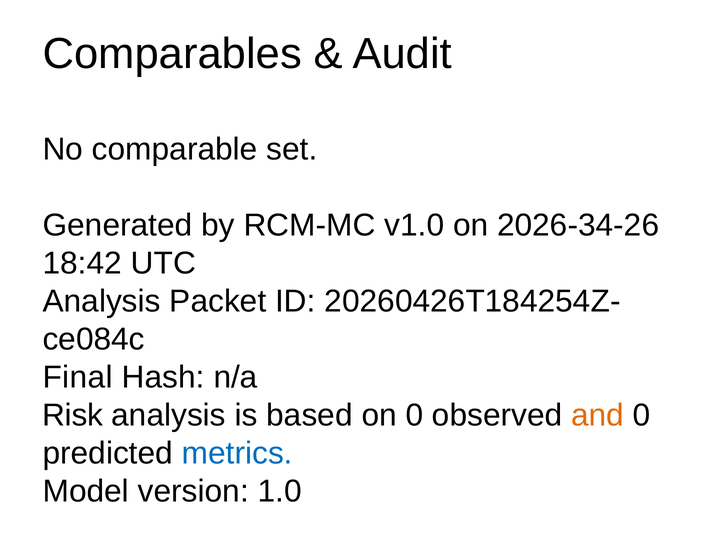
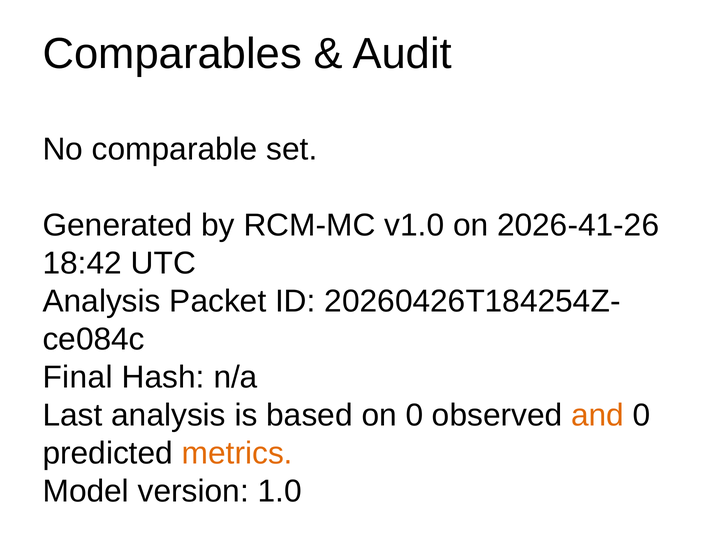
2026-34-26: 2026-34-26 -> 2026-41-26
Risk: Risk -> Last
metrics colour: blue -> orange
